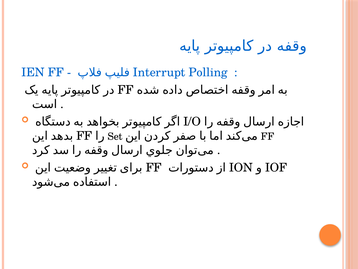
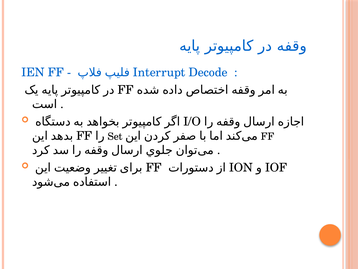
Polling: Polling -> Decode
